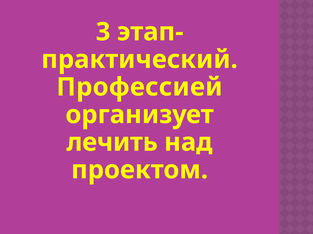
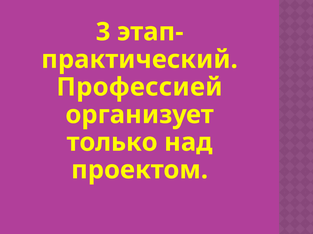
лечить: лечить -> только
